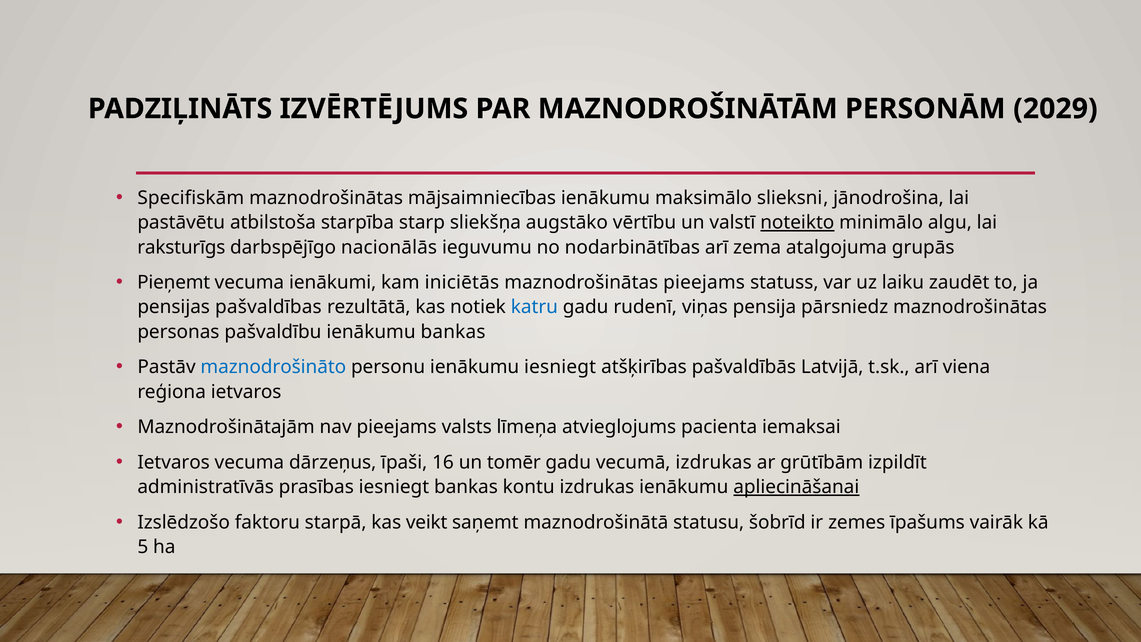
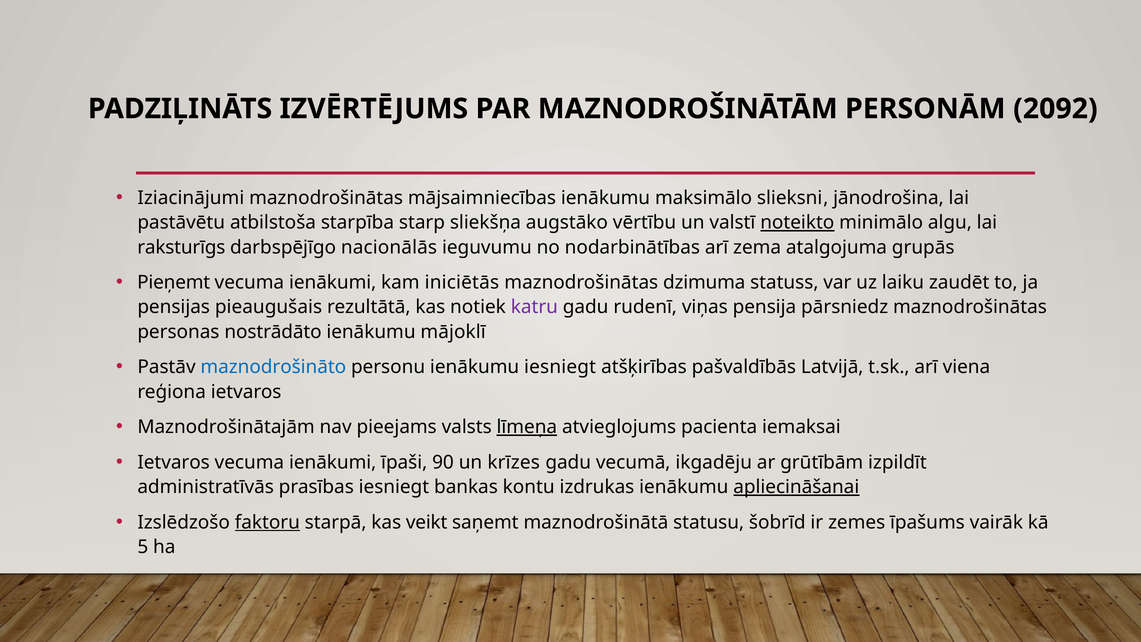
2029: 2029 -> 2092
Specifiskām: Specifiskām -> Iziacinājumi
maznodrošinātas pieejams: pieejams -> dzimuma
pašvaldības: pašvaldības -> pieaugušais
katru colour: blue -> purple
pašvaldību: pašvaldību -> nostrādāto
ienākumu bankas: bankas -> mājoklī
līmeņa underline: none -> present
dārzeņus at (333, 462): dārzeņus -> ienākumi
16: 16 -> 90
tomēr: tomēr -> krīzes
vecumā izdrukas: izdrukas -> ikgadēju
faktoru underline: none -> present
